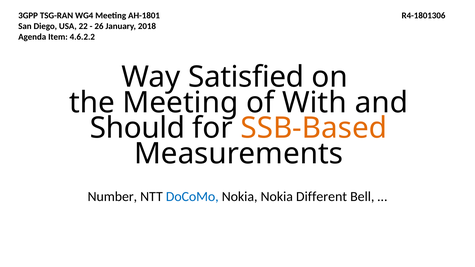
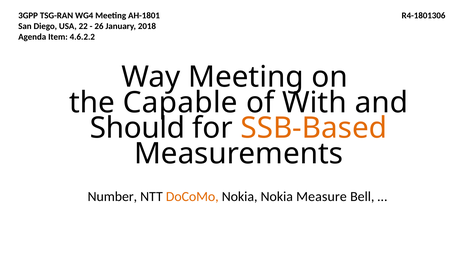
Way Satisfied: Satisfied -> Meeting
the Meeting: Meeting -> Capable
DoCoMo colour: blue -> orange
Different: Different -> Measure
